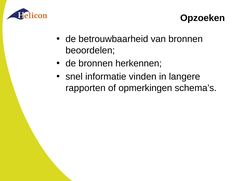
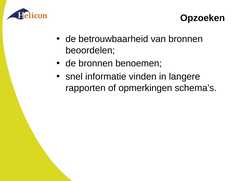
herkennen: herkennen -> benoemen
